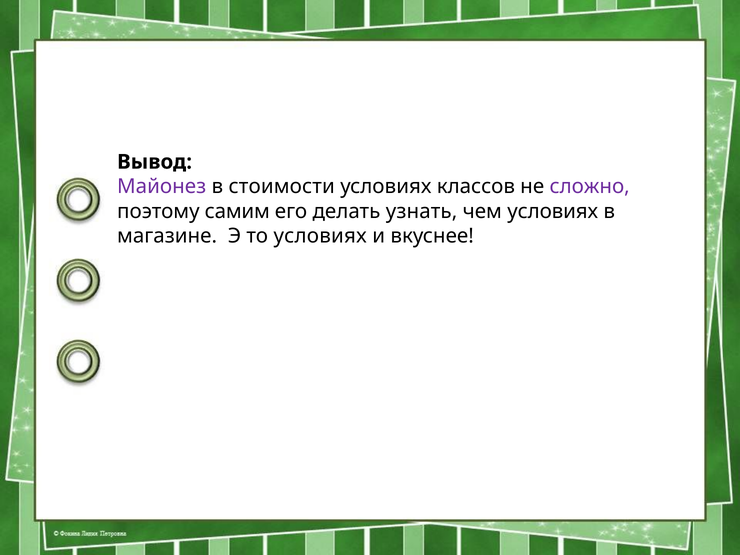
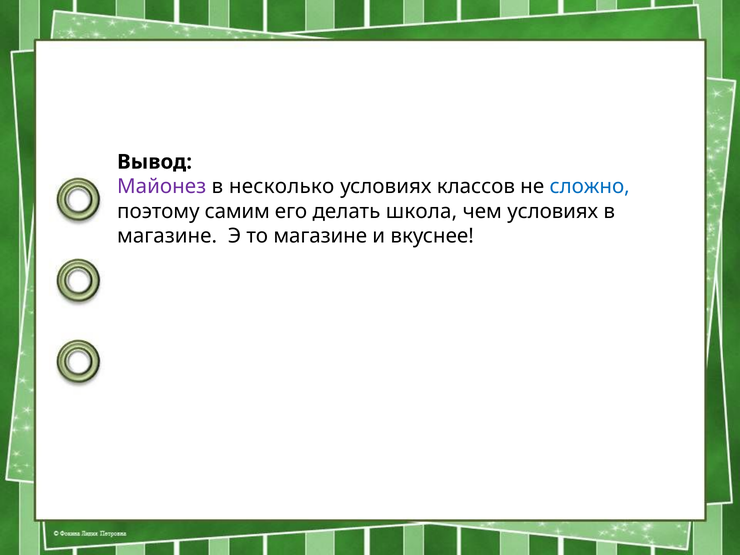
стоимости: стоимости -> несколько
сложно colour: purple -> blue
узнать: узнать -> школа
то условиях: условиях -> магазине
